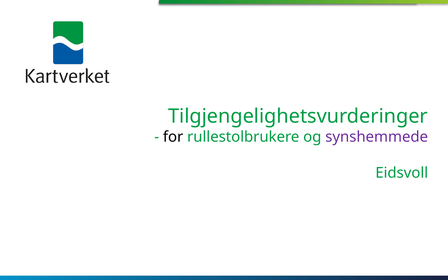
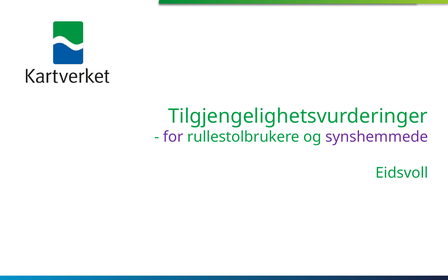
for colour: black -> purple
